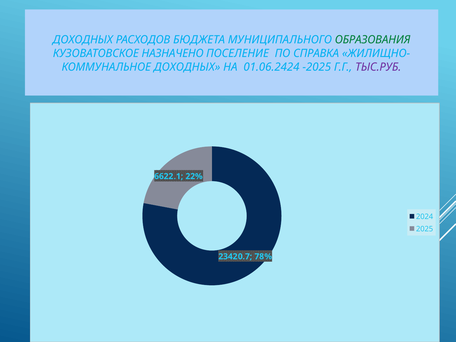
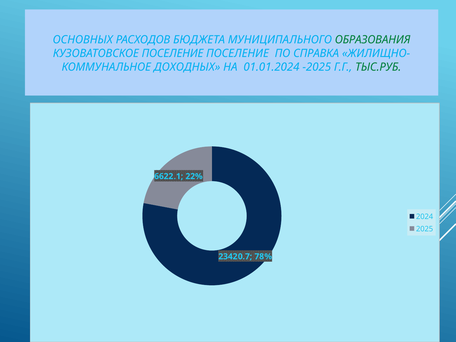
ДОХОДНЫХ at (83, 40): ДОХОДНЫХ -> ОСНОВНЫХ
КУЗОВАТОВСКОЕ НАЗНАЧЕНО: НАЗНАЧЕНО -> ПОСЕЛЕНИЕ
01.06.2424: 01.06.2424 -> 01.01.2024
ТЫС.РУБ colour: purple -> green
